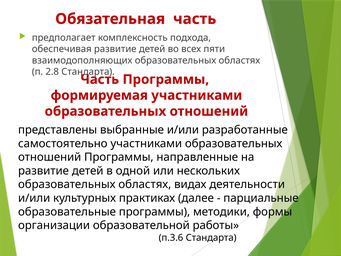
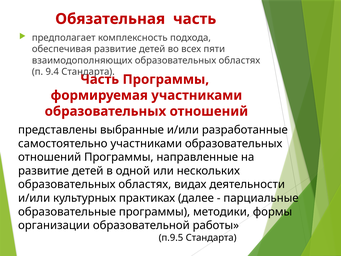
2.8: 2.8 -> 9.4
п.3.6: п.3.6 -> п.9.5
